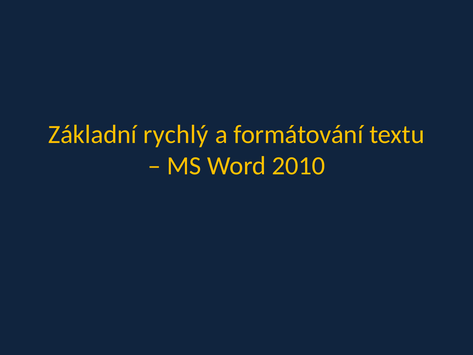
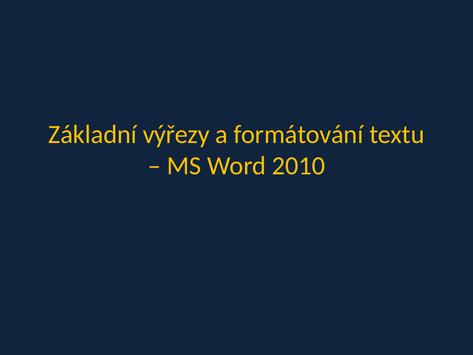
rychlý: rychlý -> výřezy
